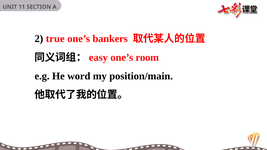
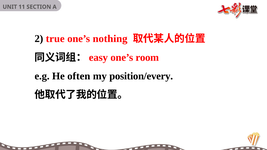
bankers: bankers -> nothing
word: word -> often
position/main: position/main -> position/every
